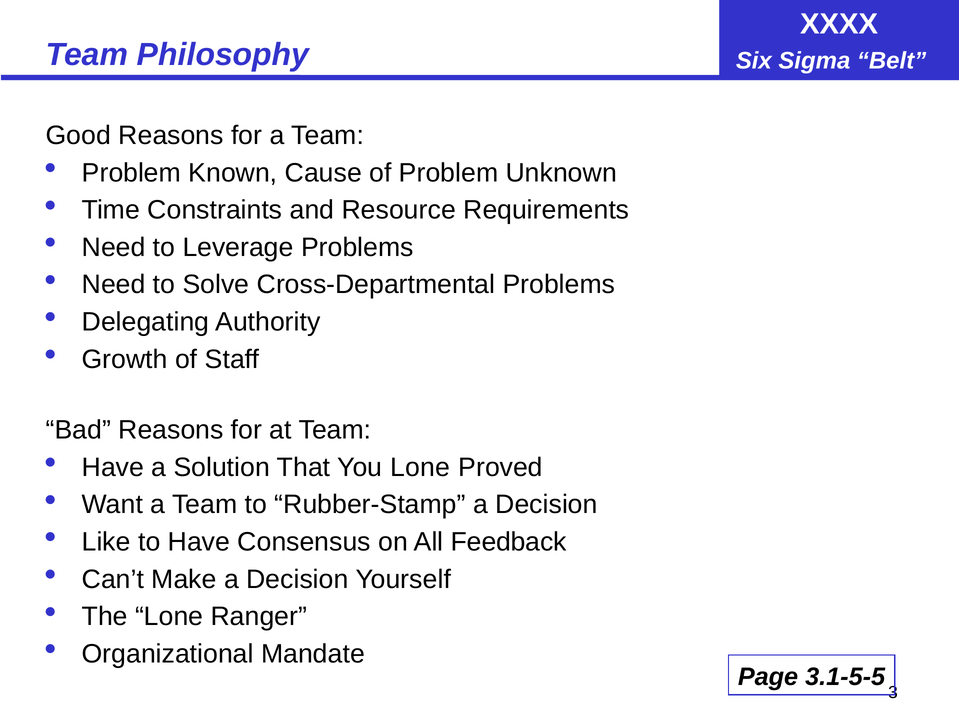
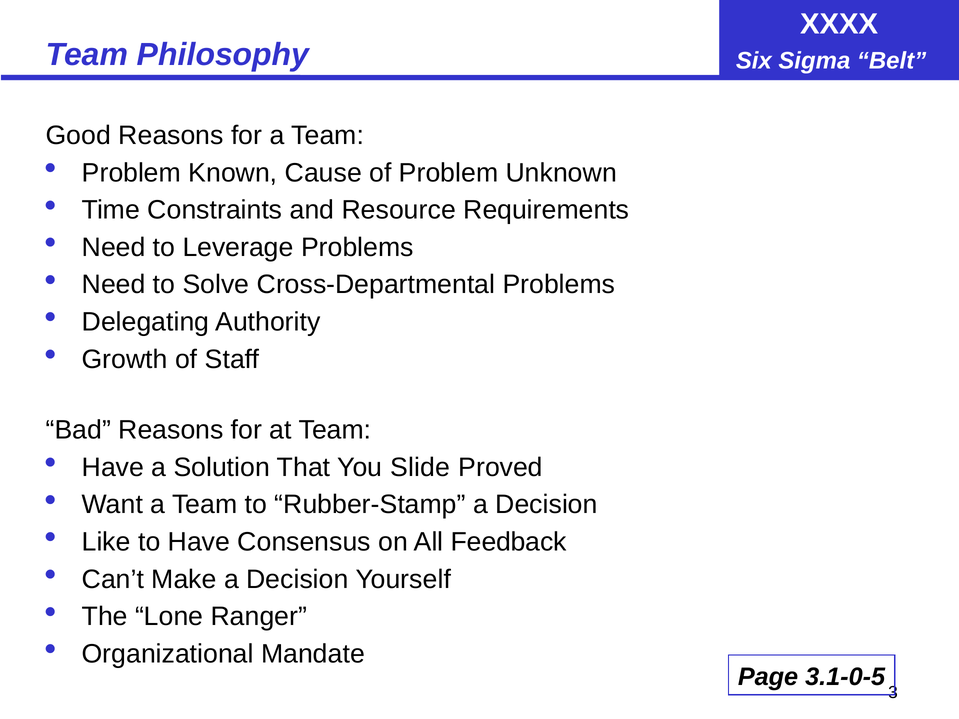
You Lone: Lone -> Slide
3.1-5-5: 3.1-5-5 -> 3.1-0-5
